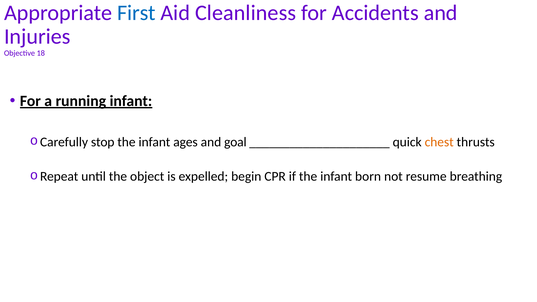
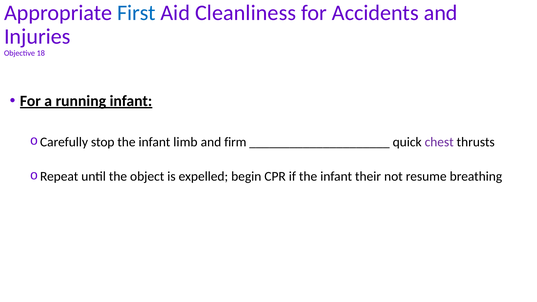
ages: ages -> limb
goal: goal -> firm
chest colour: orange -> purple
born: born -> their
